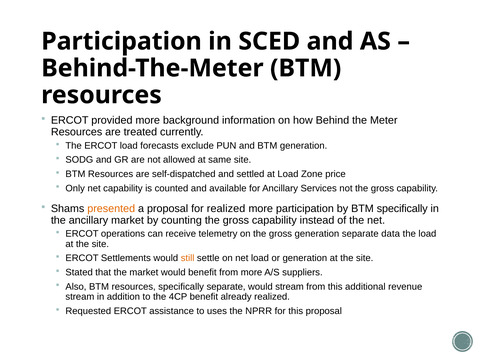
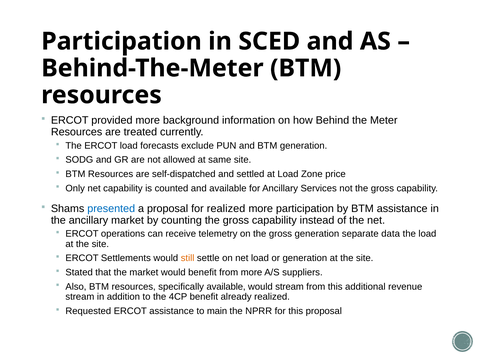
presented colour: orange -> blue
BTM specifically: specifically -> assistance
specifically separate: separate -> available
uses: uses -> main
